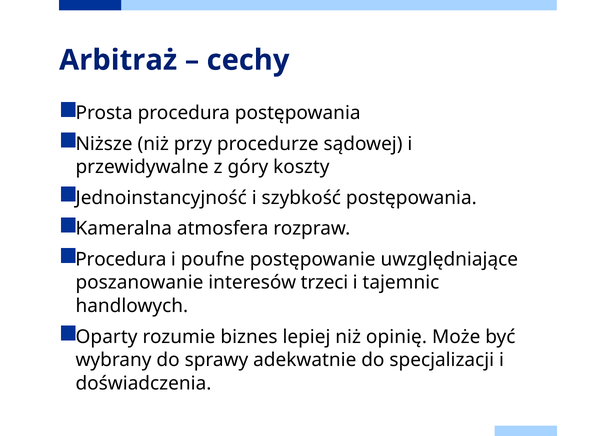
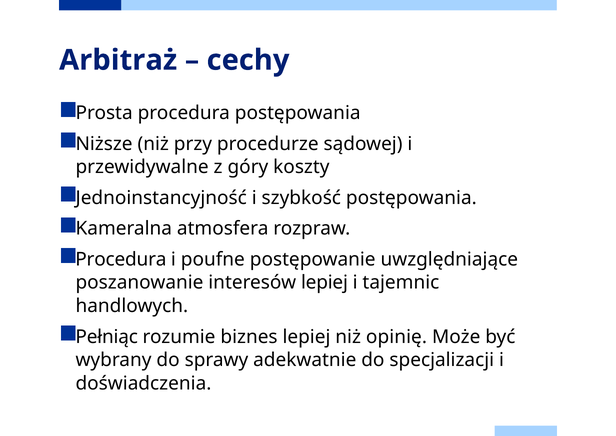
interesów trzeci: trzeci -> lepiej
Oparty: Oparty -> Pełniąc
